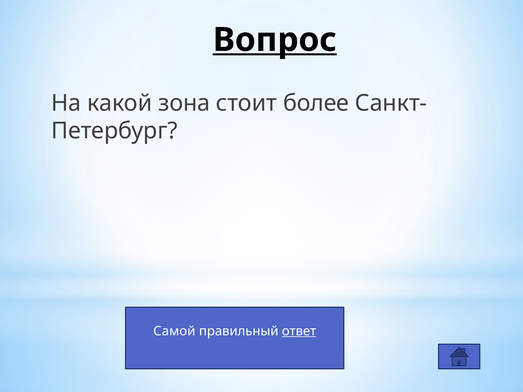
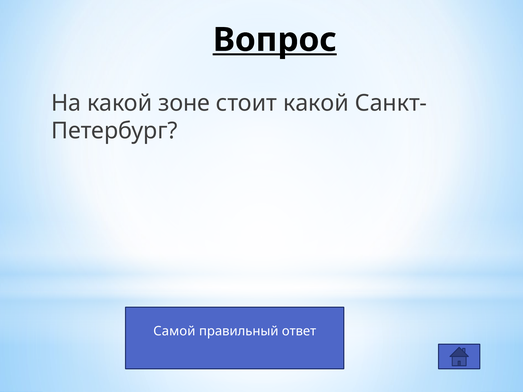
зона: зона -> зоне
стоит более: более -> какой
ответ underline: present -> none
